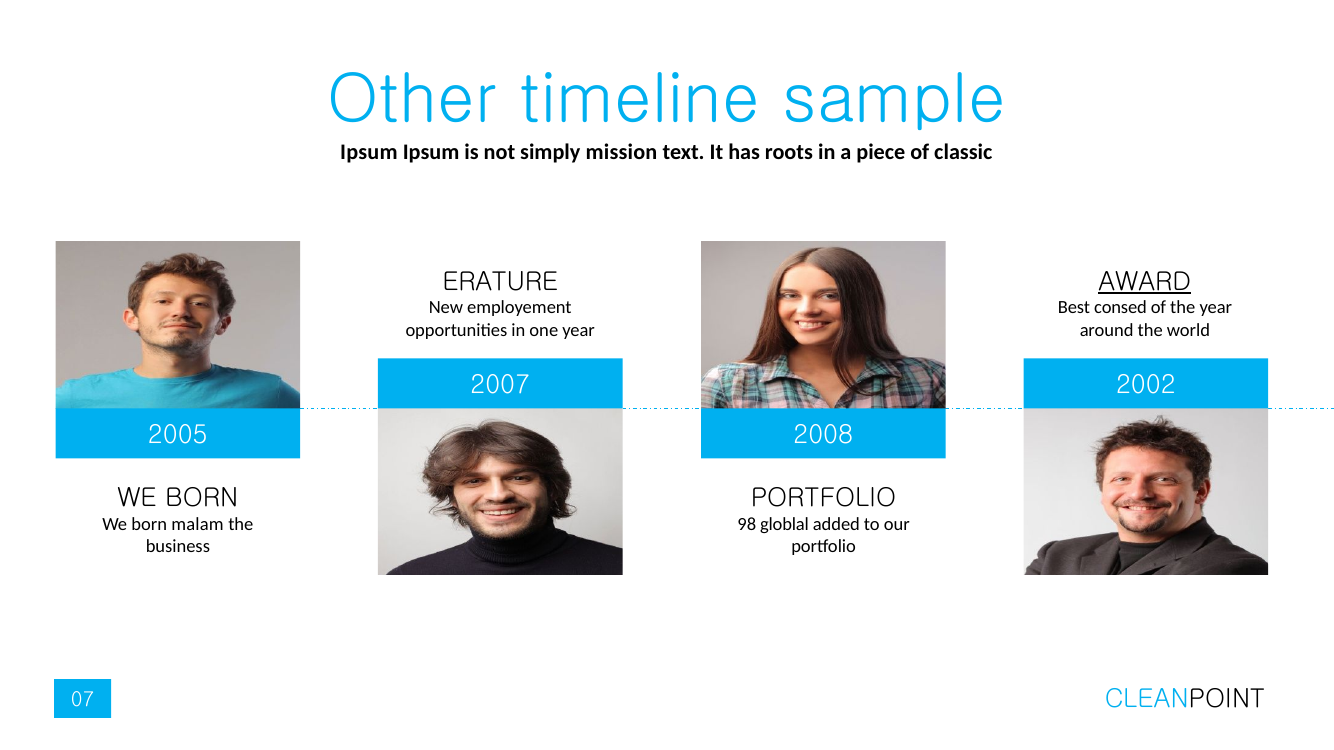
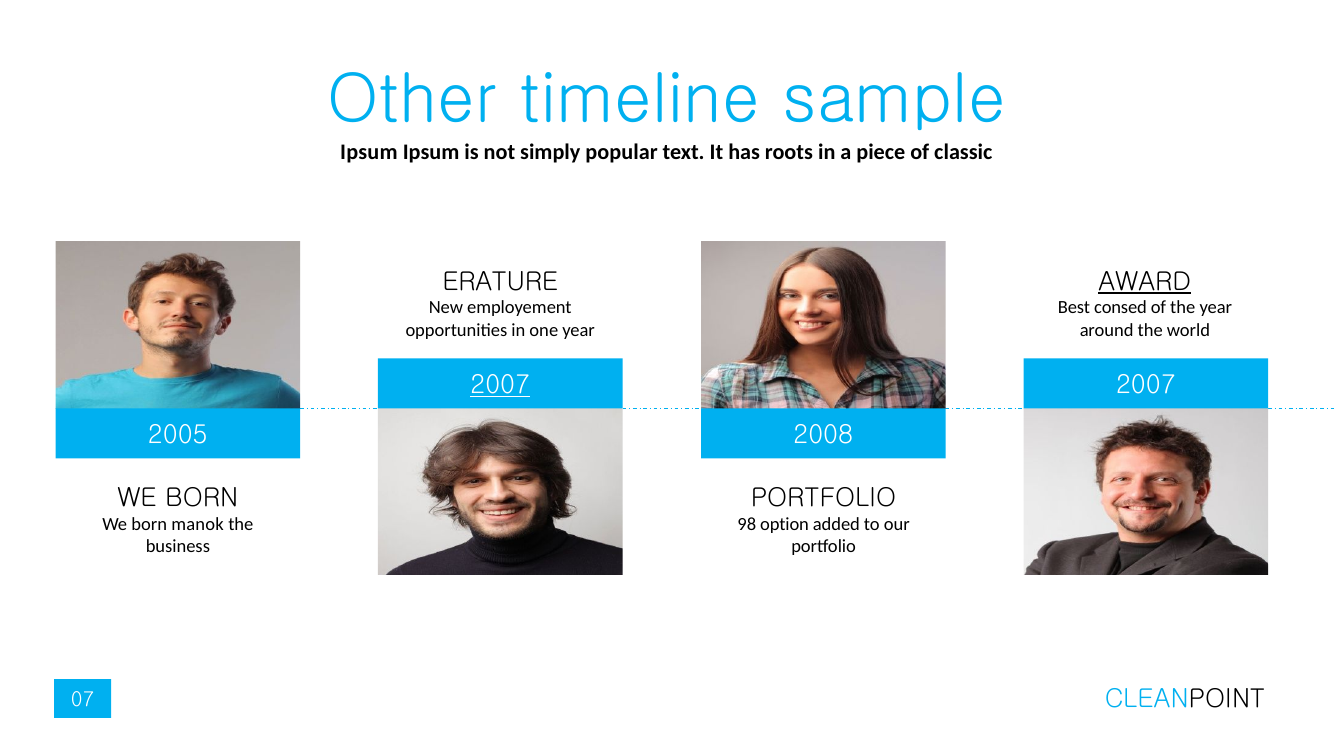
mission: mission -> popular
2007 at (500, 385) underline: none -> present
2002 at (1146, 385): 2002 -> 2007
malam: malam -> manok
globlal: globlal -> option
